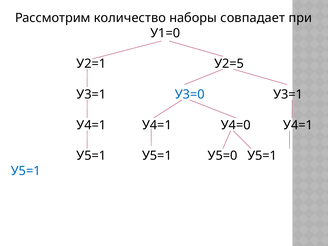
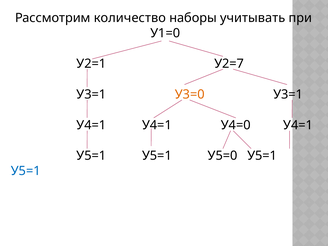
совпадает: совпадает -> учитывать
У2=5: У2=5 -> У2=7
У3=0 colour: blue -> orange
